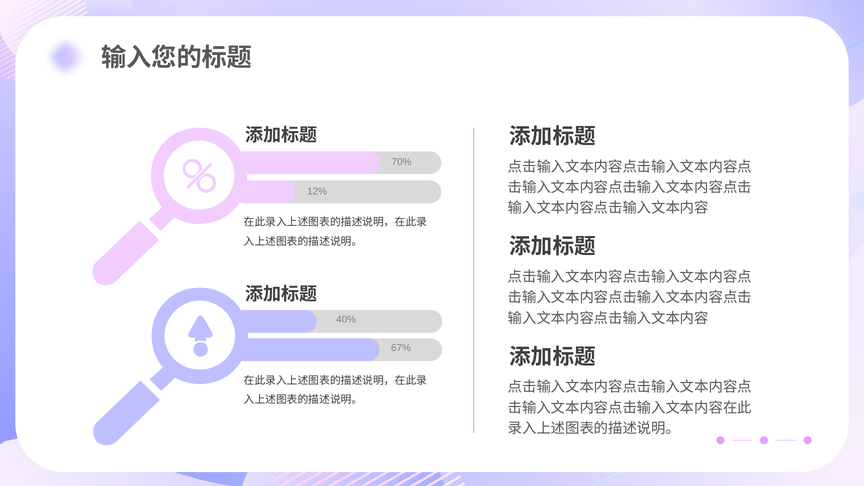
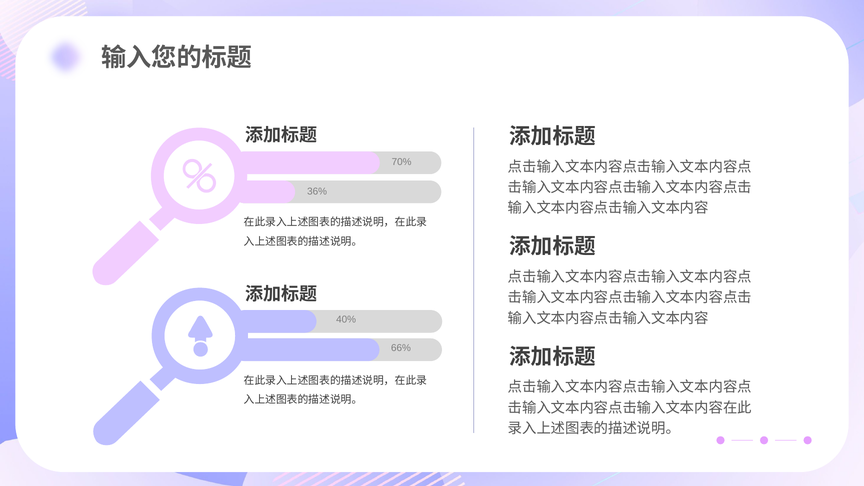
12%: 12% -> 36%
67%: 67% -> 66%
